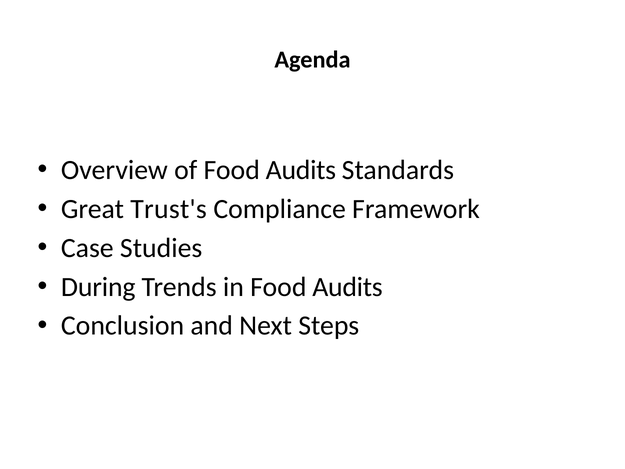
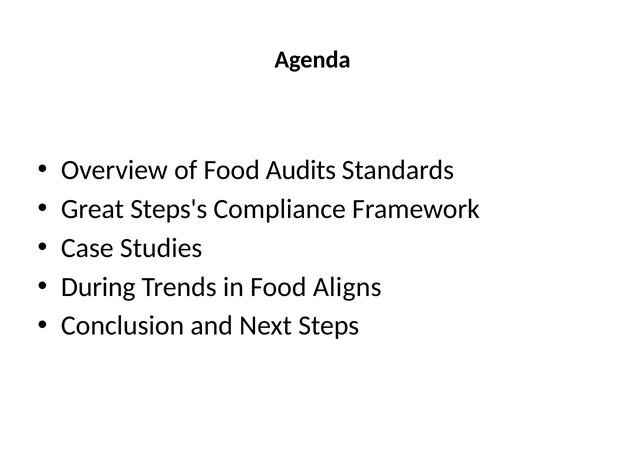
Trust's: Trust's -> Steps's
in Food Audits: Audits -> Aligns
